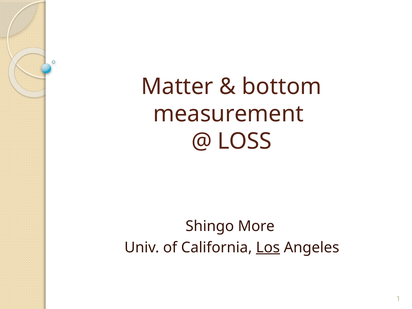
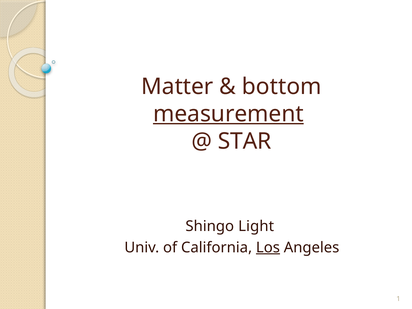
measurement underline: none -> present
LOSS: LOSS -> STAR
More: More -> Light
